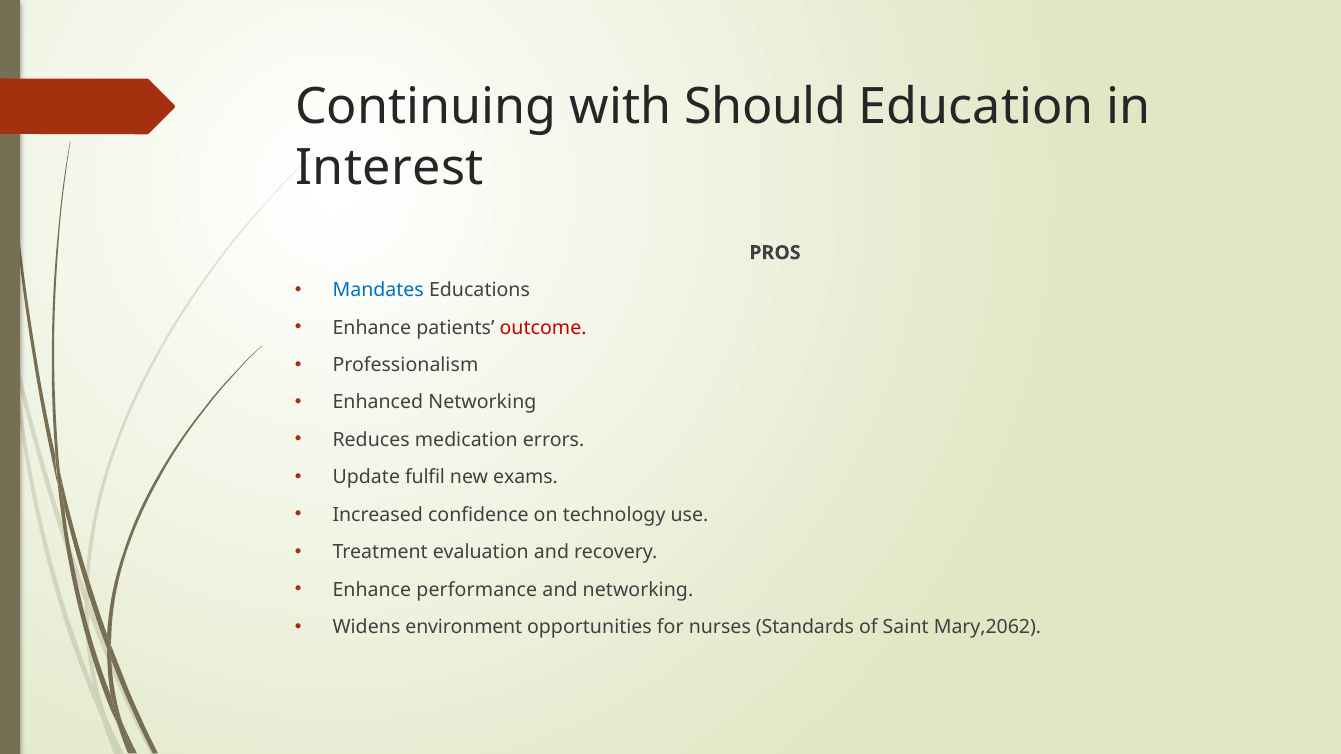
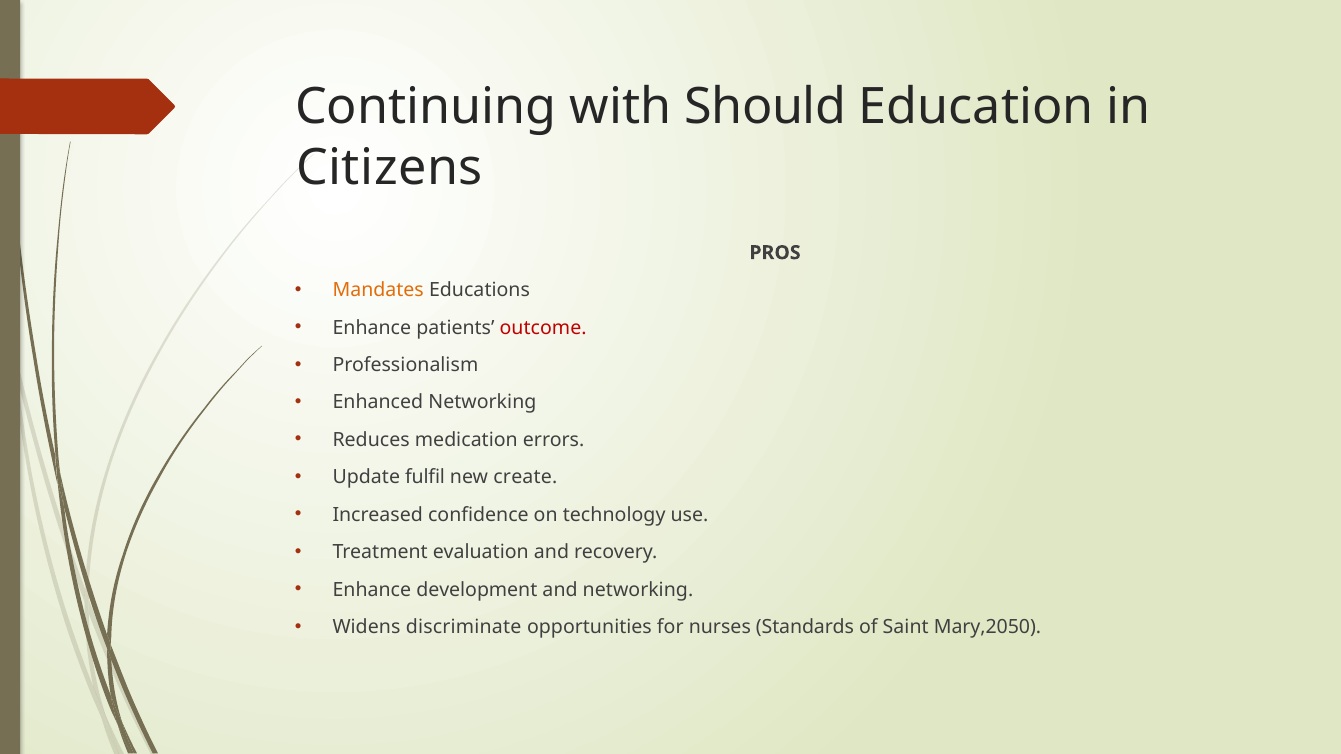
Interest: Interest -> Citizens
Mandates colour: blue -> orange
exams: exams -> create
performance: performance -> development
environment: environment -> discriminate
Mary,2062: Mary,2062 -> Mary,2050
